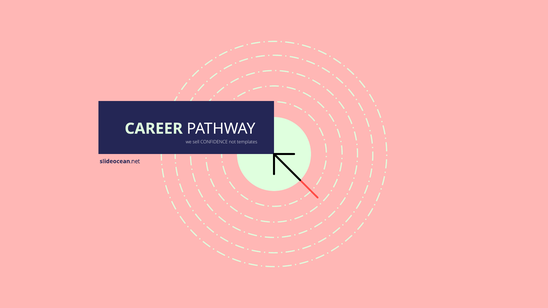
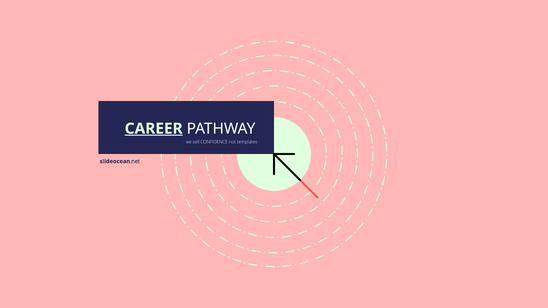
CAREER underline: none -> present
